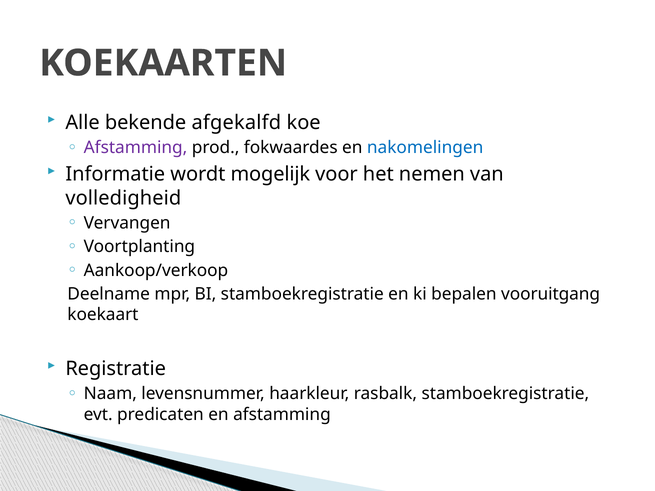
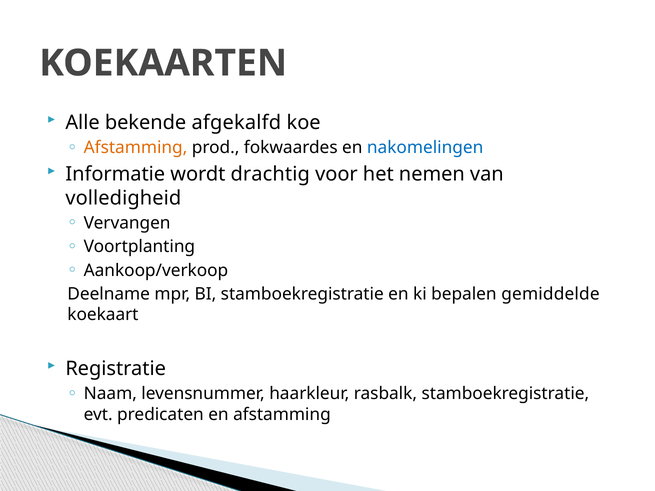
Afstamming at (136, 148) colour: purple -> orange
mogelijk: mogelijk -> drachtig
vooruitgang: vooruitgang -> gemiddelde
